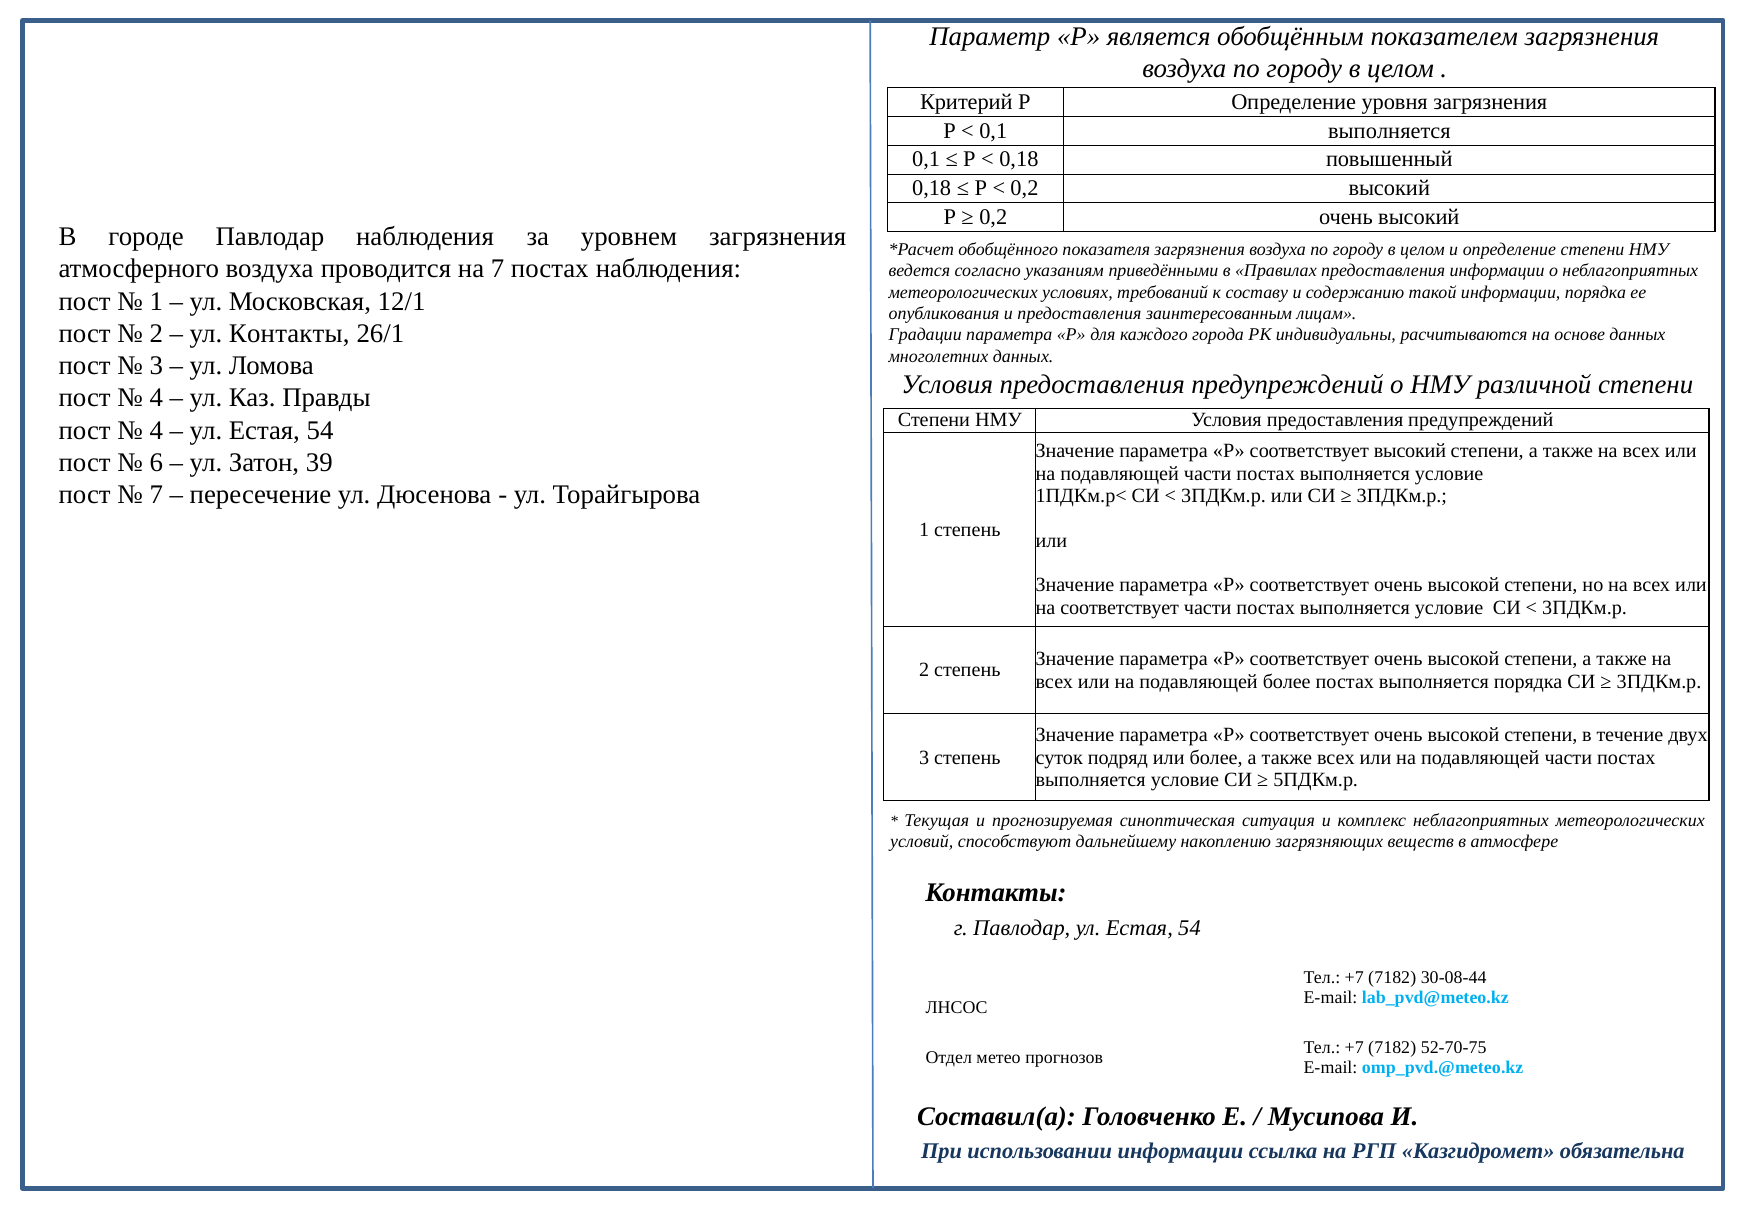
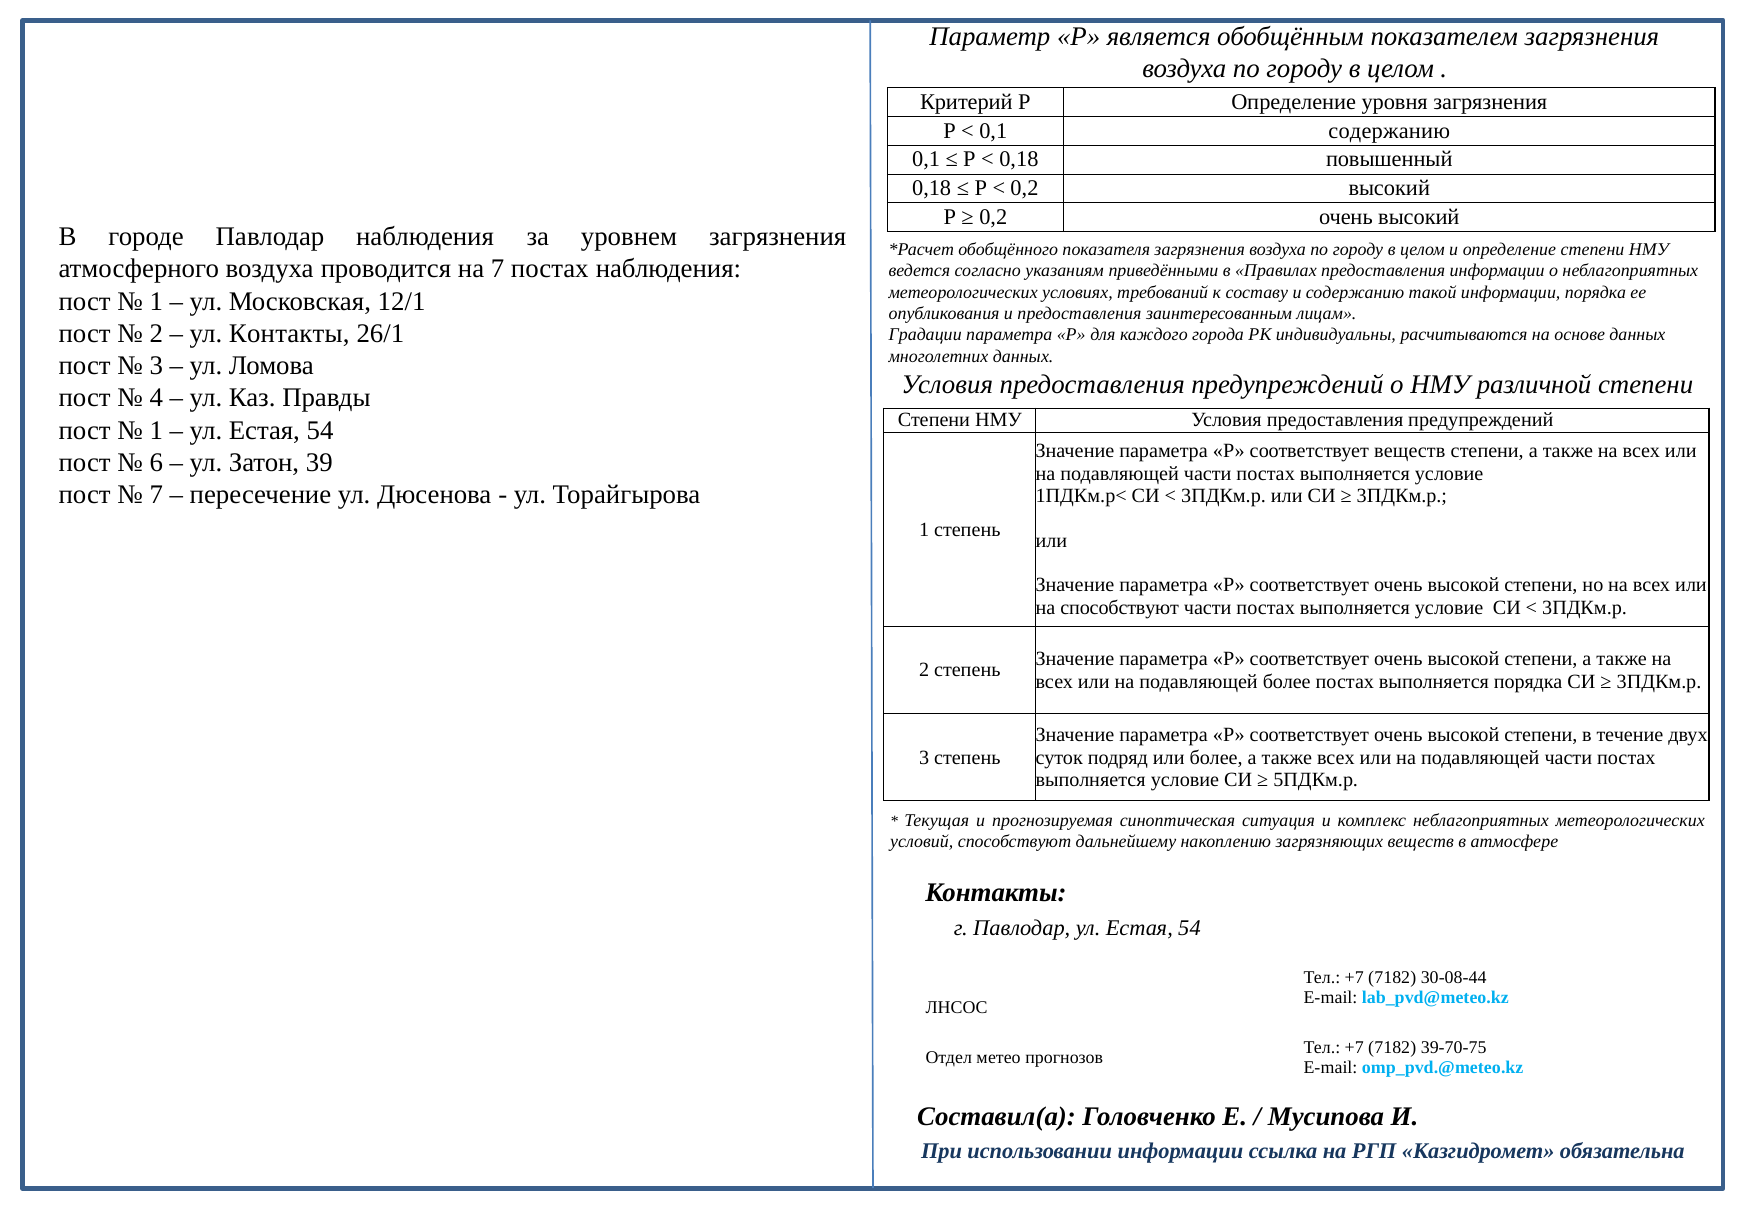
0,1 выполняется: выполняется -> содержанию
4 at (156, 430): 4 -> 1
соответствует высокий: высокий -> веществ
на соответствует: соответствует -> способствуют
52-70-75: 52-70-75 -> 39-70-75
